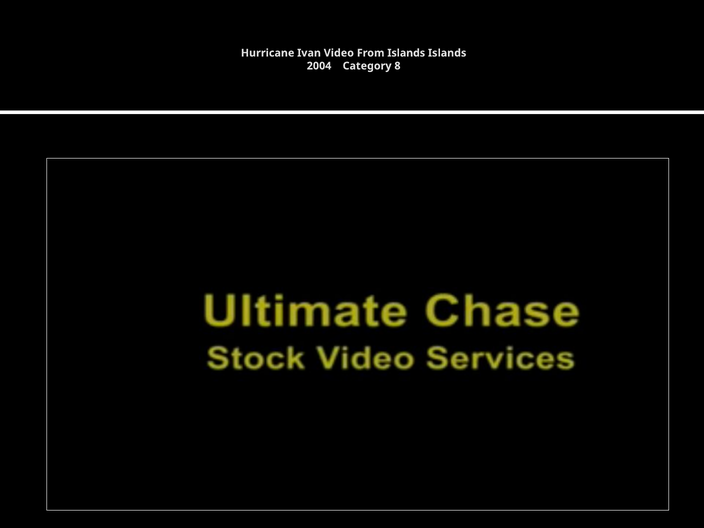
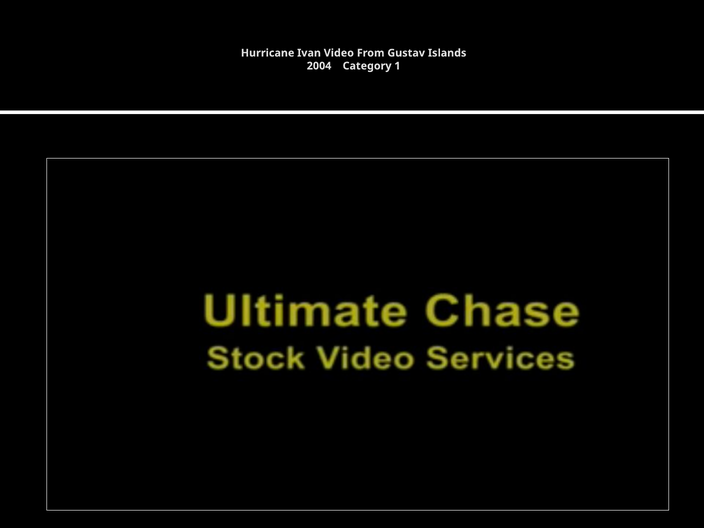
From Islands: Islands -> Gustav
8: 8 -> 1
